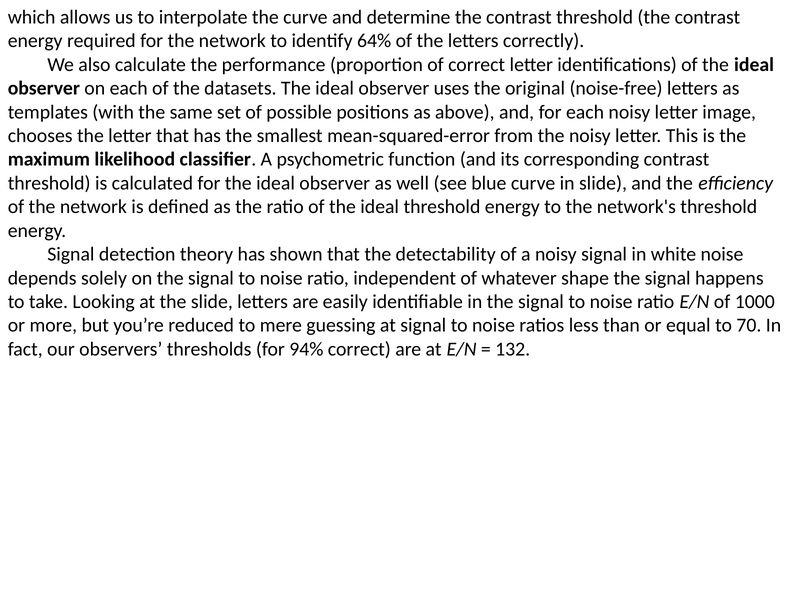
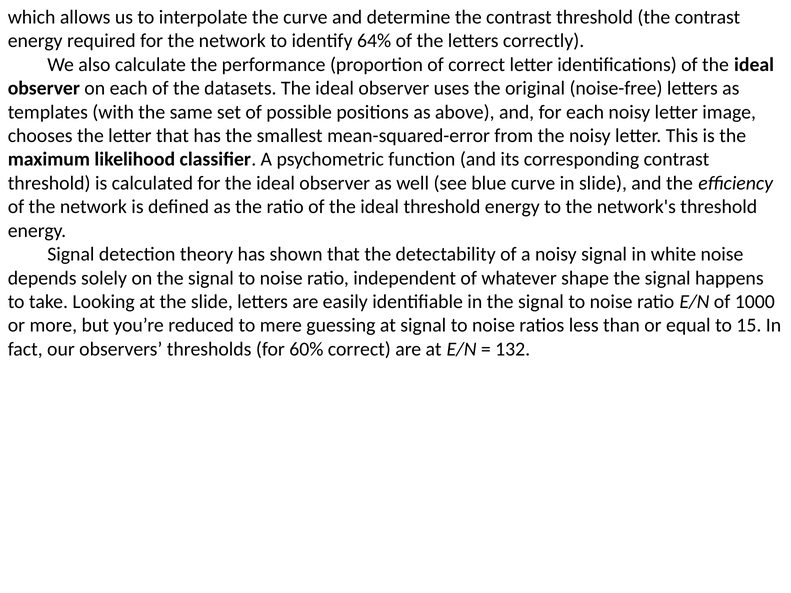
70: 70 -> 15
94%: 94% -> 60%
